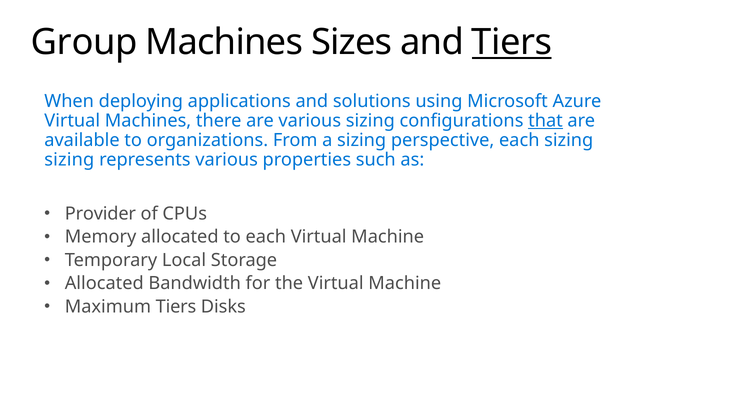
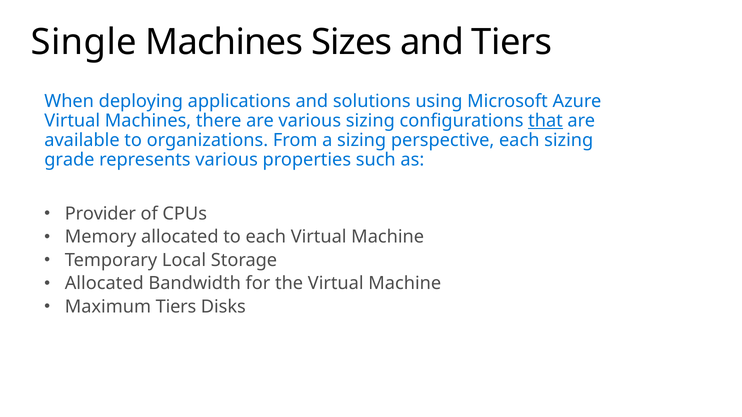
Group: Group -> Single
Tiers at (512, 42) underline: present -> none
sizing at (69, 160): sizing -> grade
